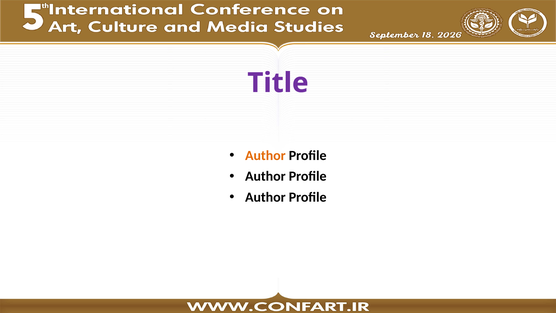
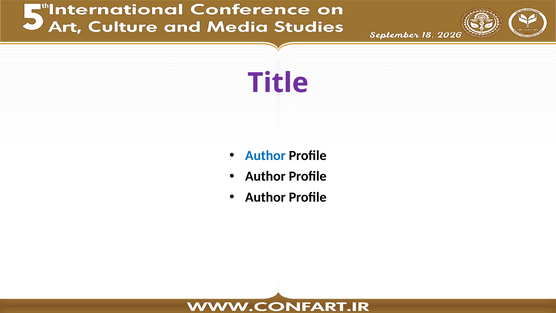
Author at (265, 155) colour: orange -> blue
